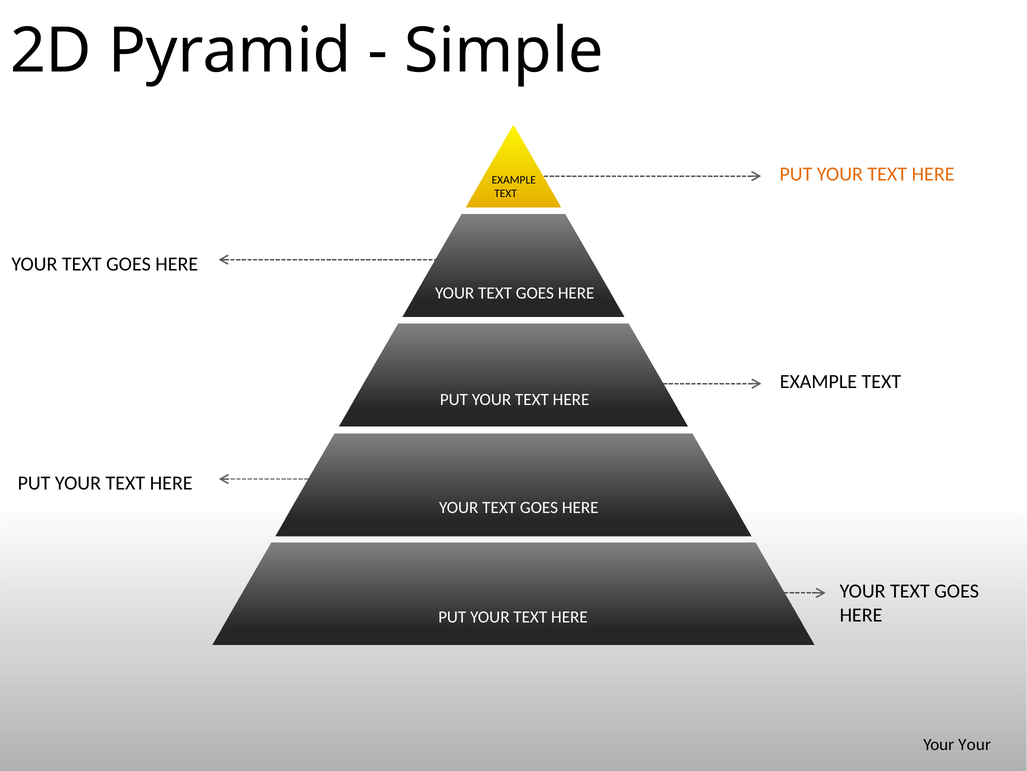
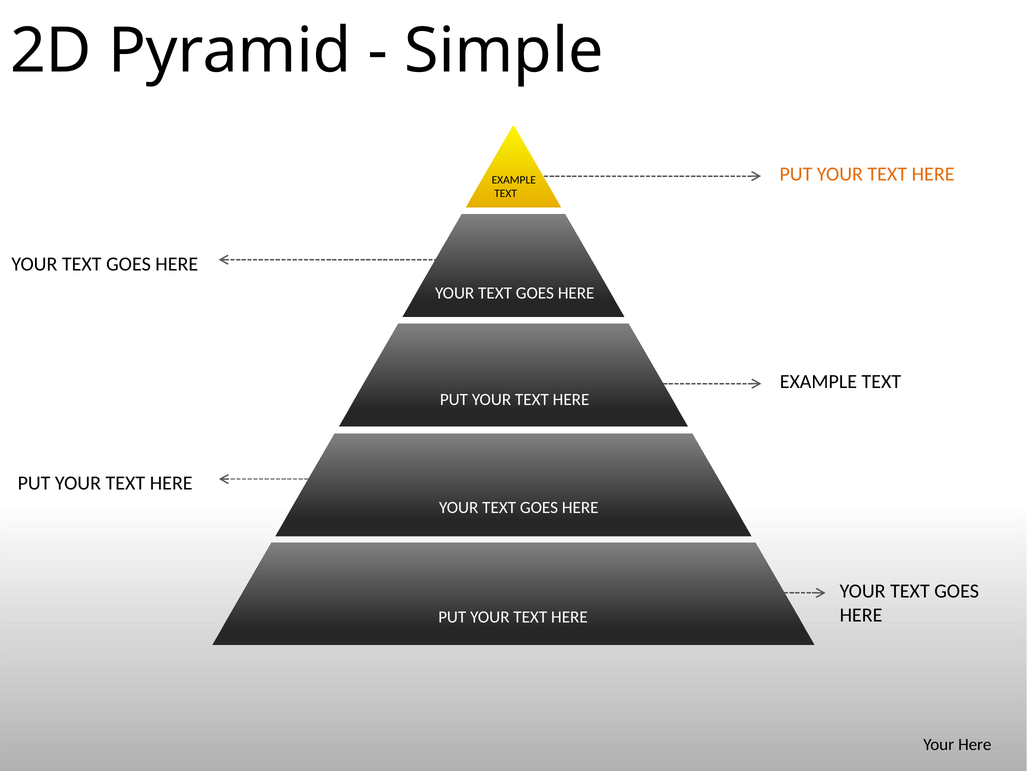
Your Your: Your -> Here
